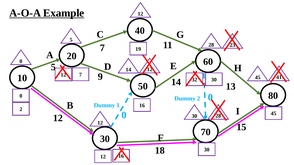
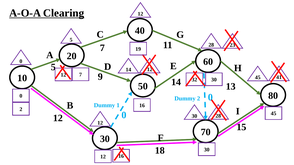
Example: Example -> Clearing
